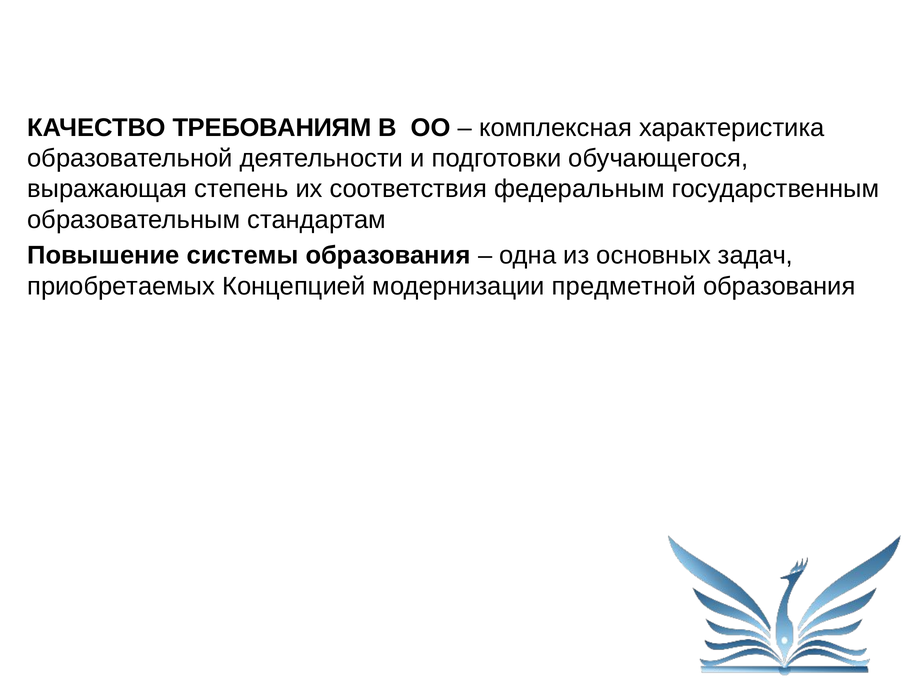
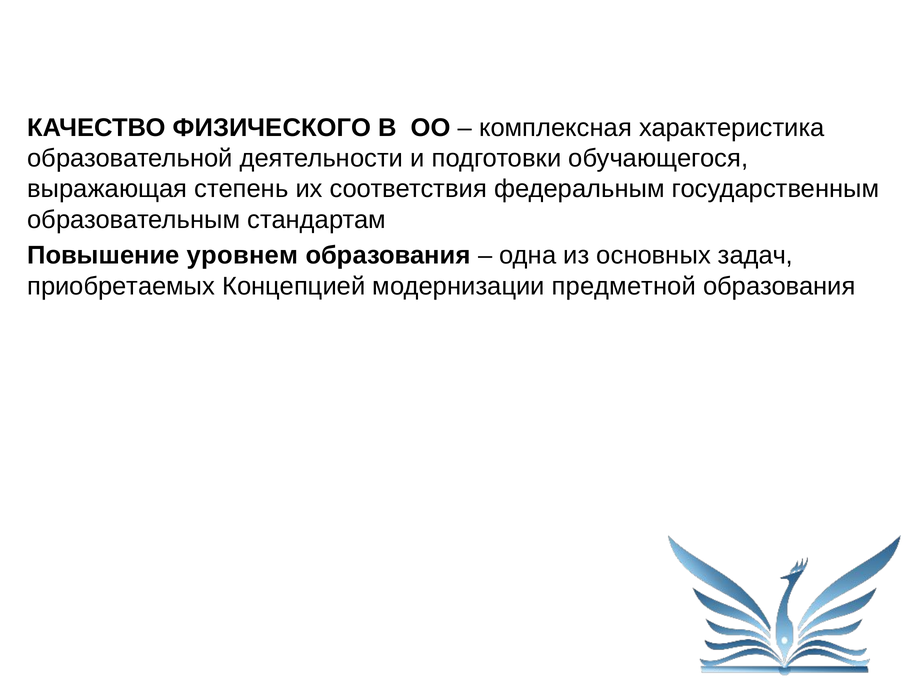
ТРЕБОВАНИЯМ: ТРЕБОВАНИЯМ -> ФИЗИЧЕСКОГО
системы: системы -> уровнем
